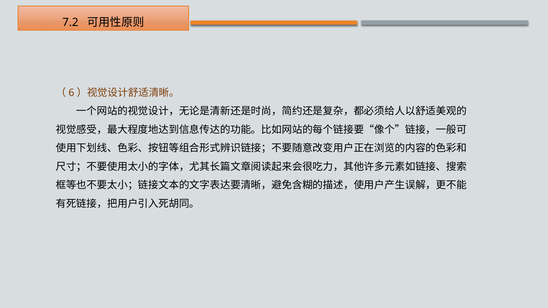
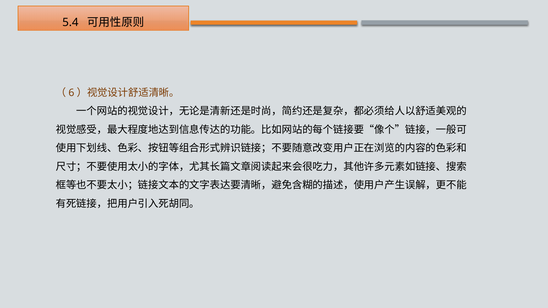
7.2: 7.2 -> 5.4
